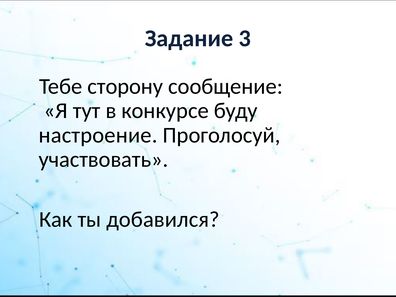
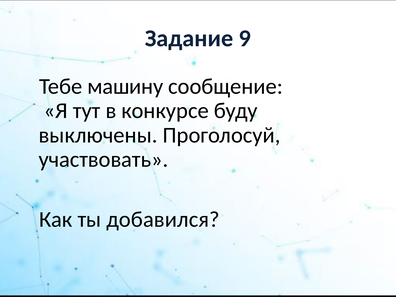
3: 3 -> 9
сторону: сторону -> машину
настроение: настроение -> выключены
